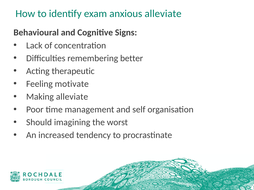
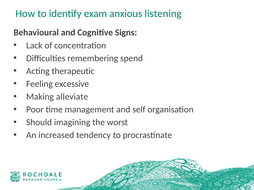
anxious alleviate: alleviate -> listening
better: better -> spend
motivate: motivate -> excessive
